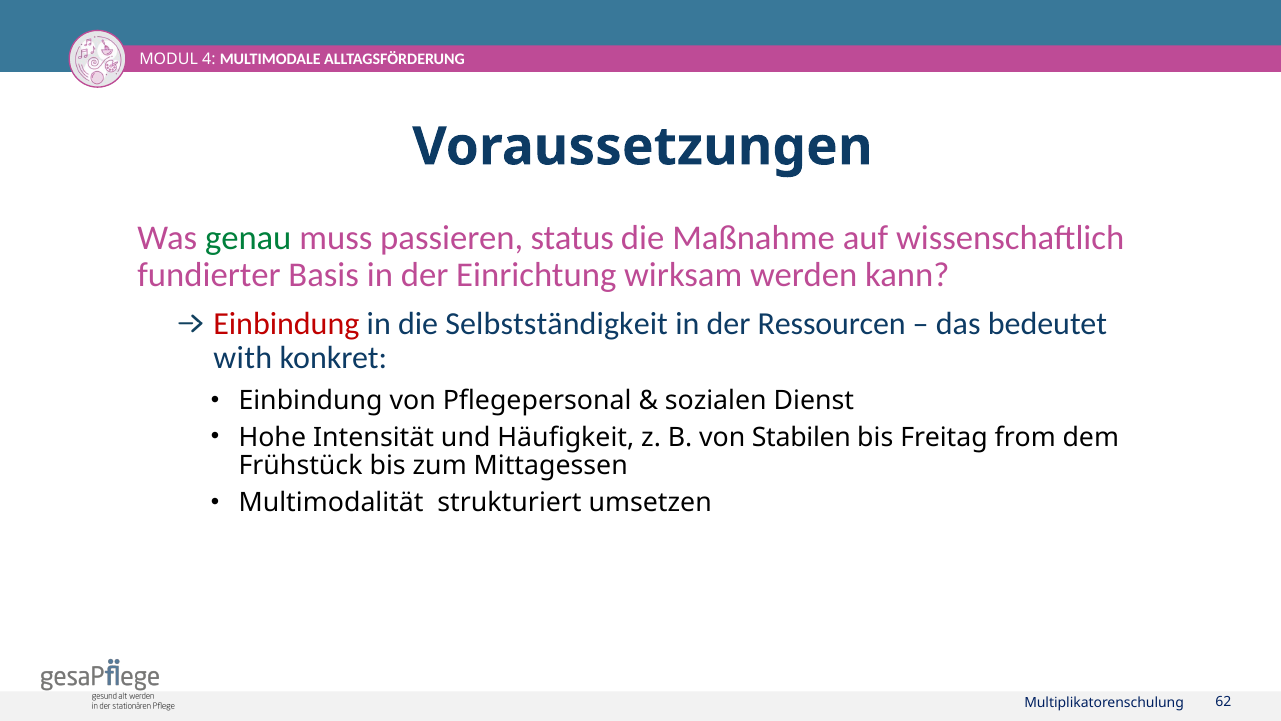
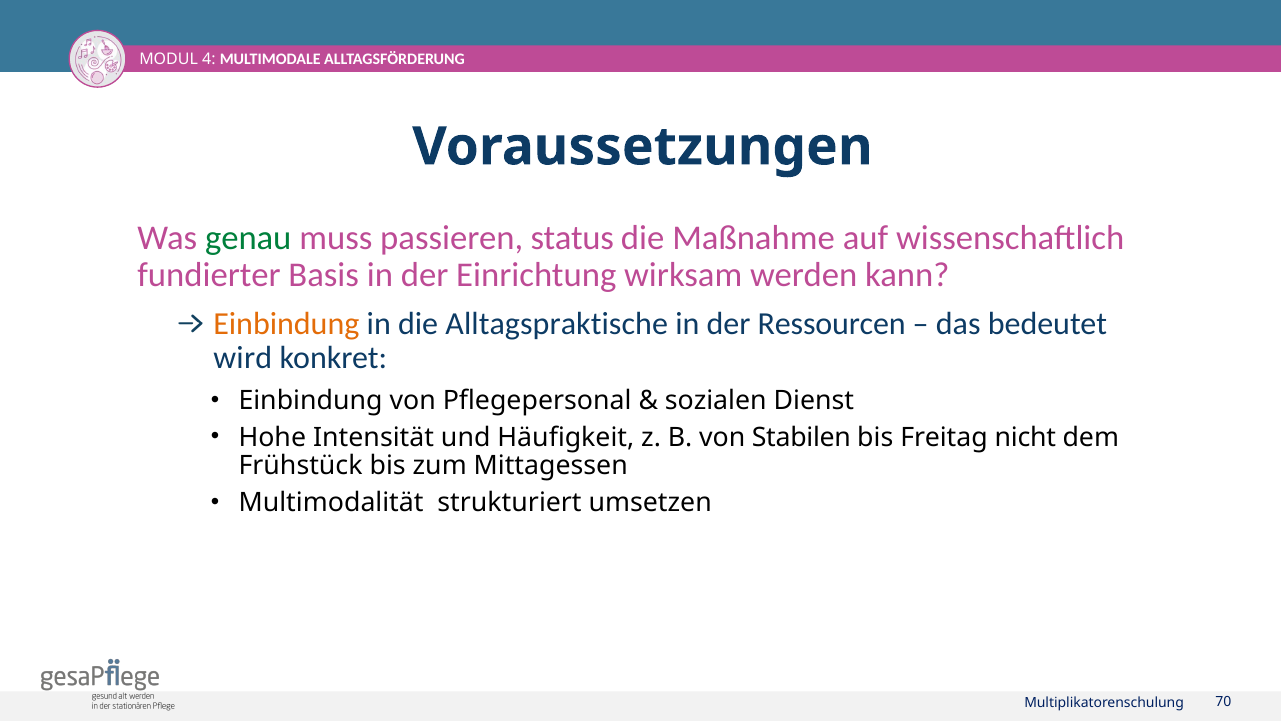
Einbindung at (286, 324) colour: red -> orange
Selbstständigkeit: Selbstständigkeit -> Alltagspraktische
with: with -> wird
from: from -> nicht
62: 62 -> 70
